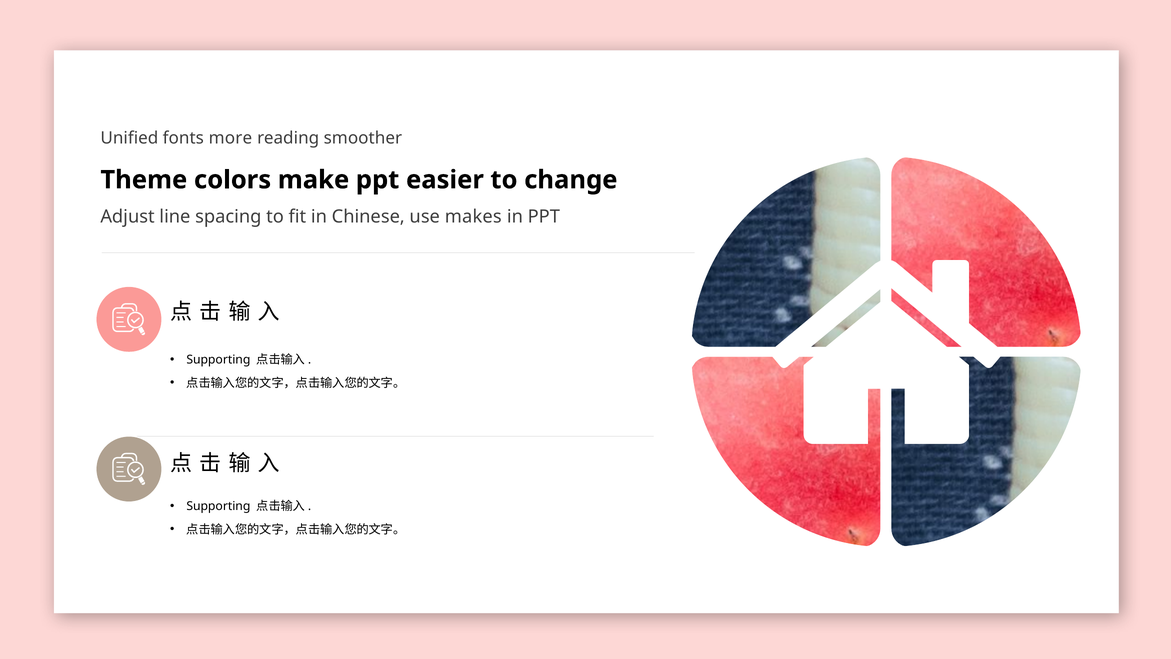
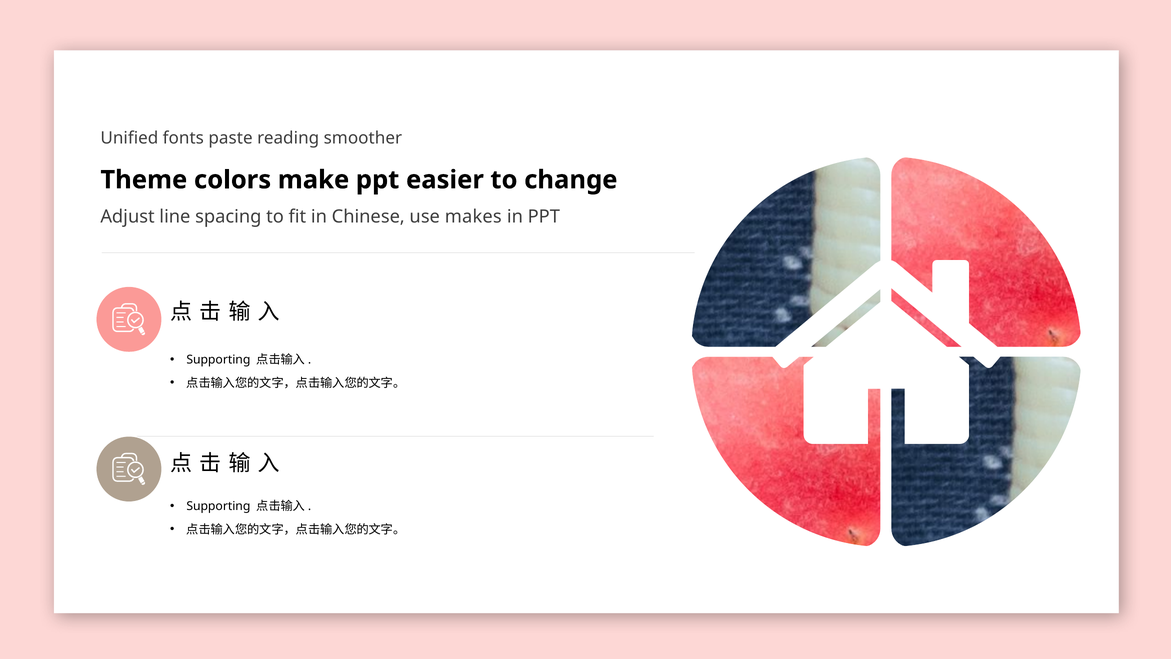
more: more -> paste
